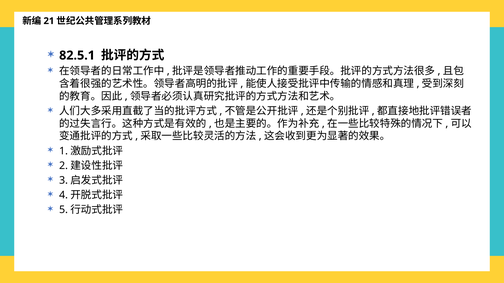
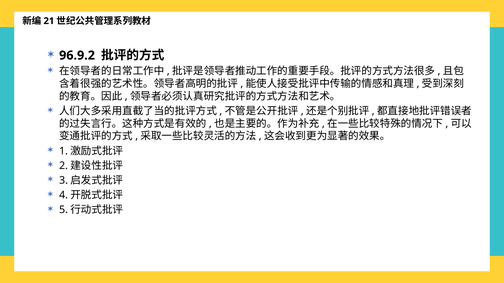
82.5.1: 82.5.1 -> 96.9.2
